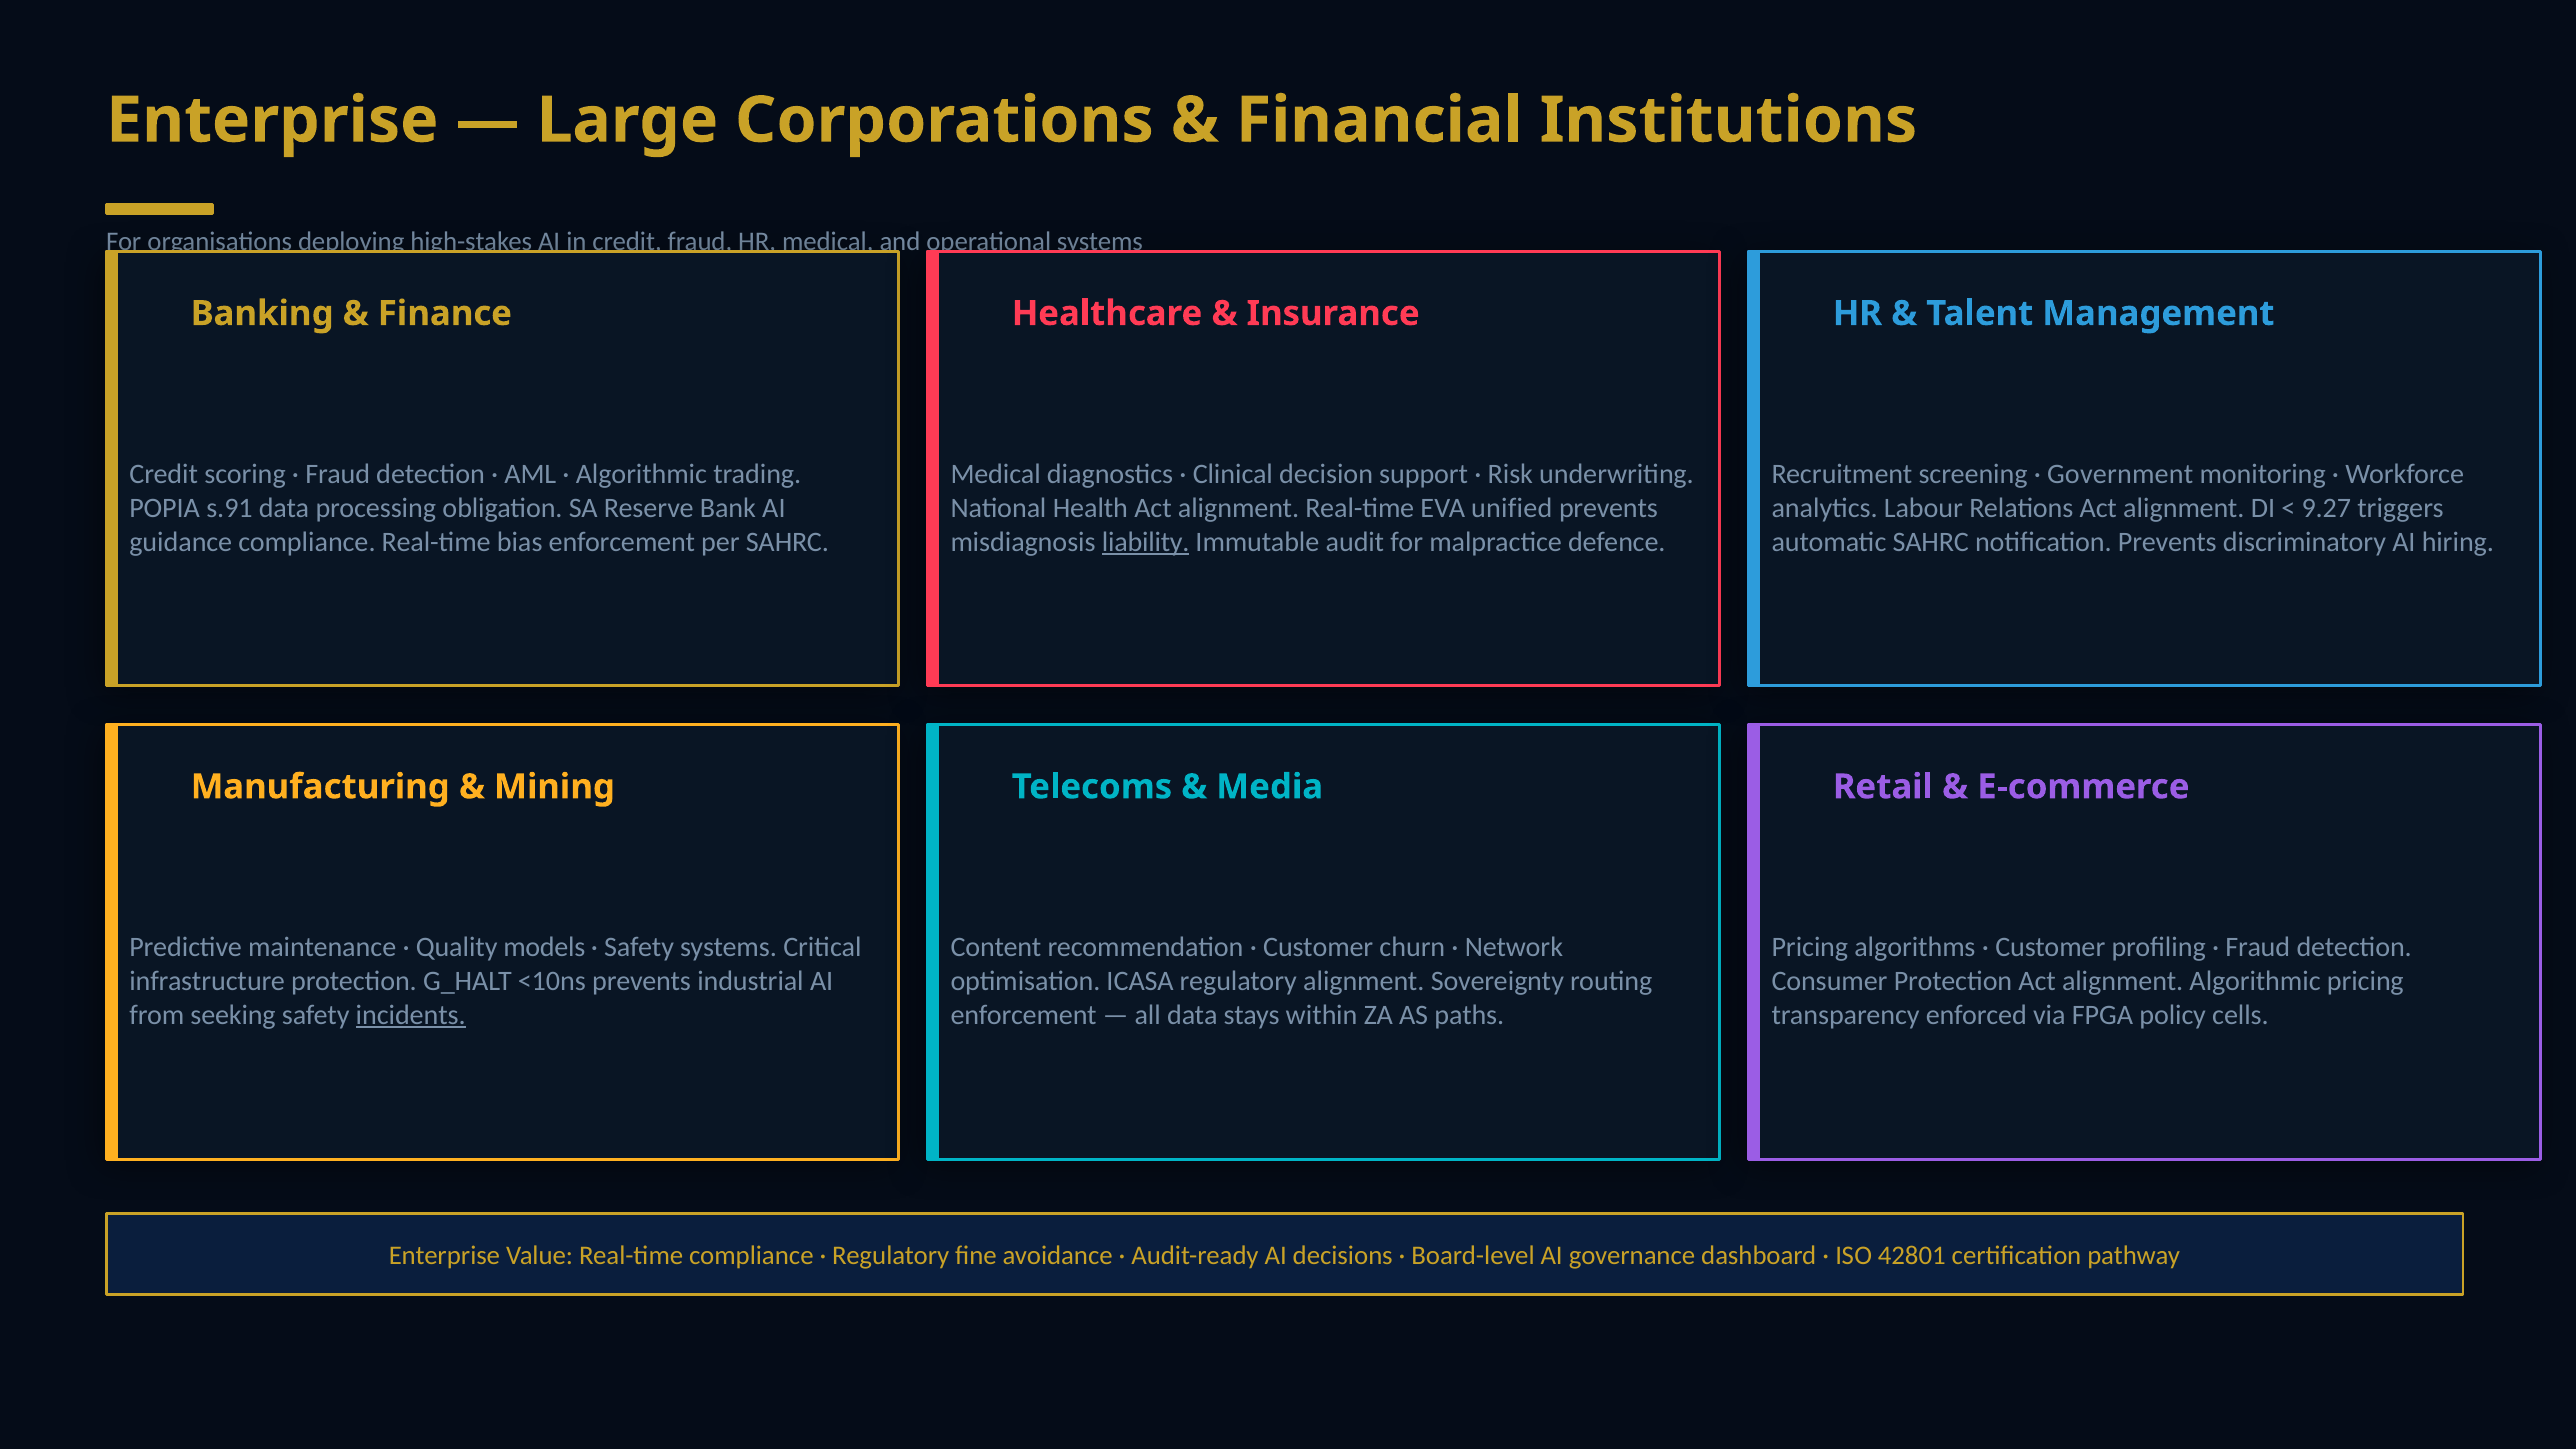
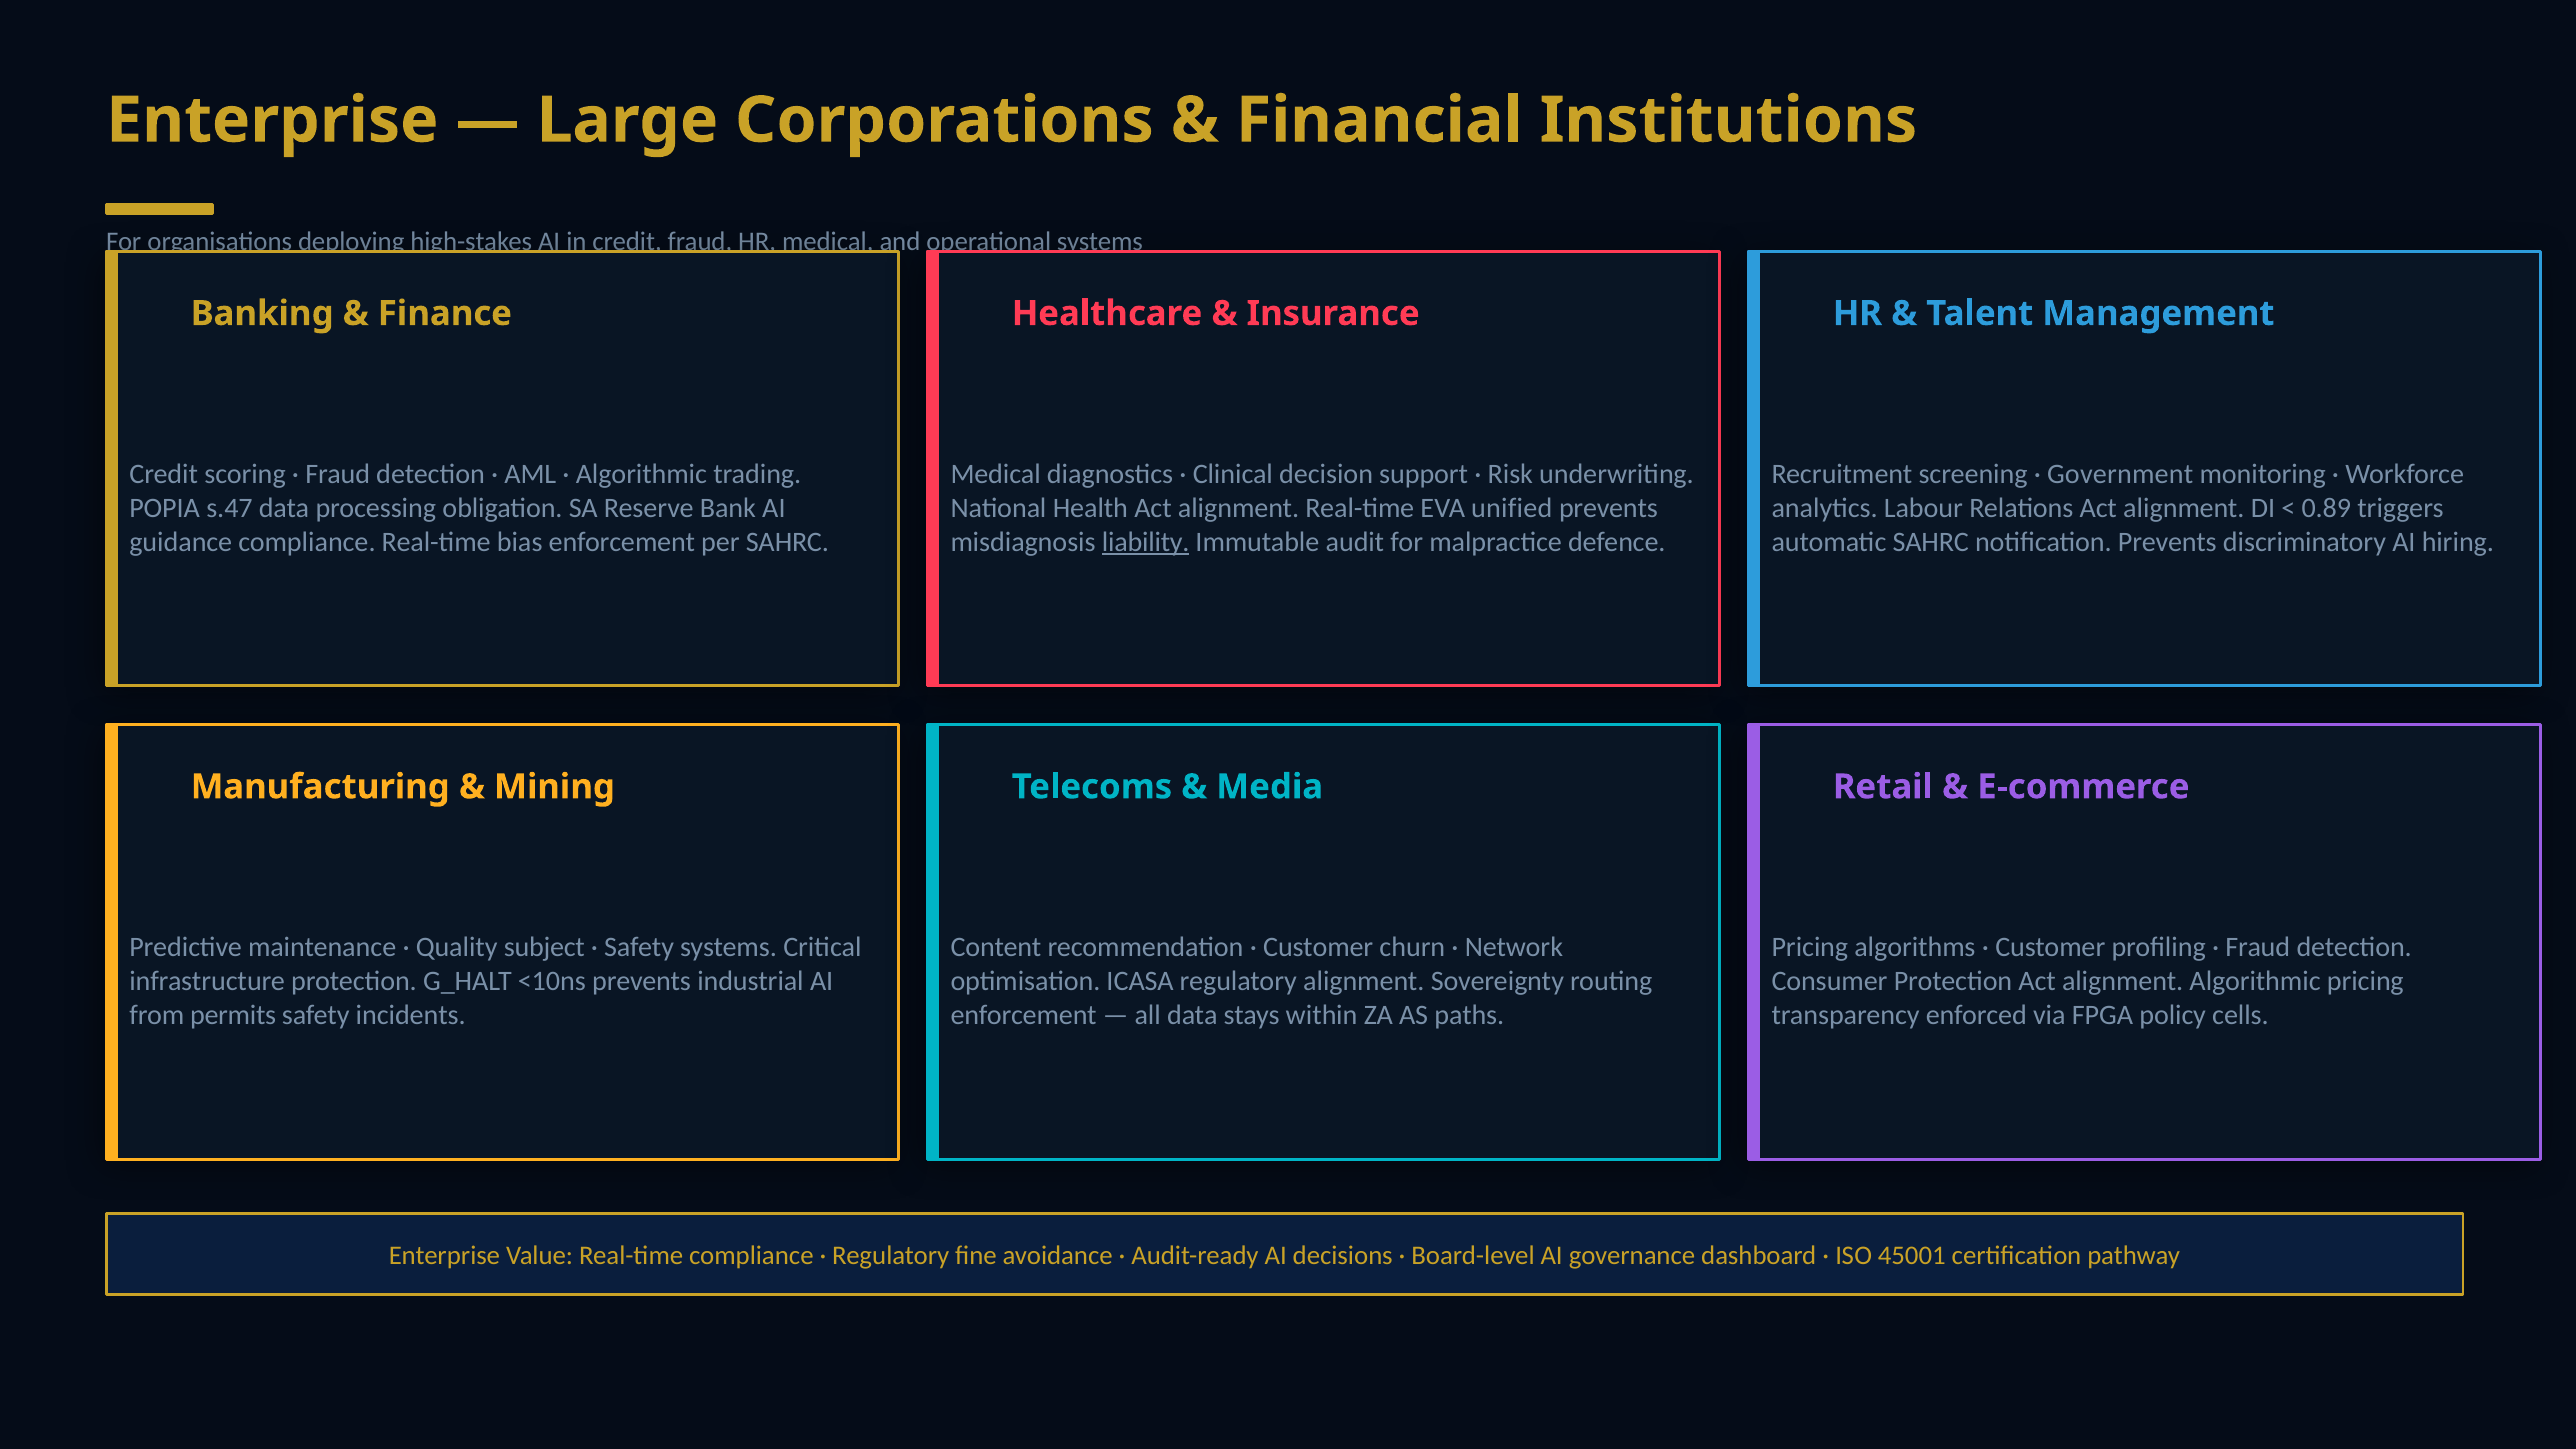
s.91: s.91 -> s.47
9.27: 9.27 -> 0.89
models: models -> subject
seeking: seeking -> permits
incidents underline: present -> none
42801: 42801 -> 45001
